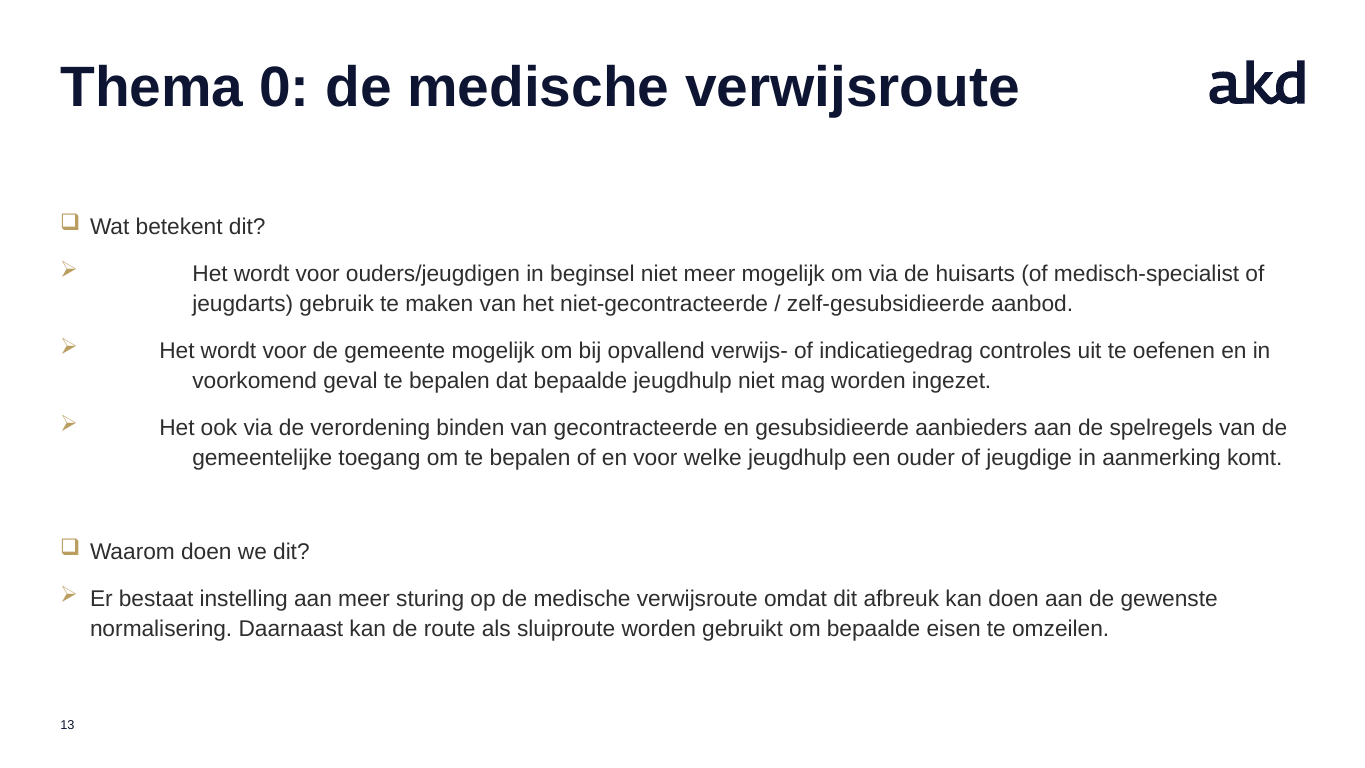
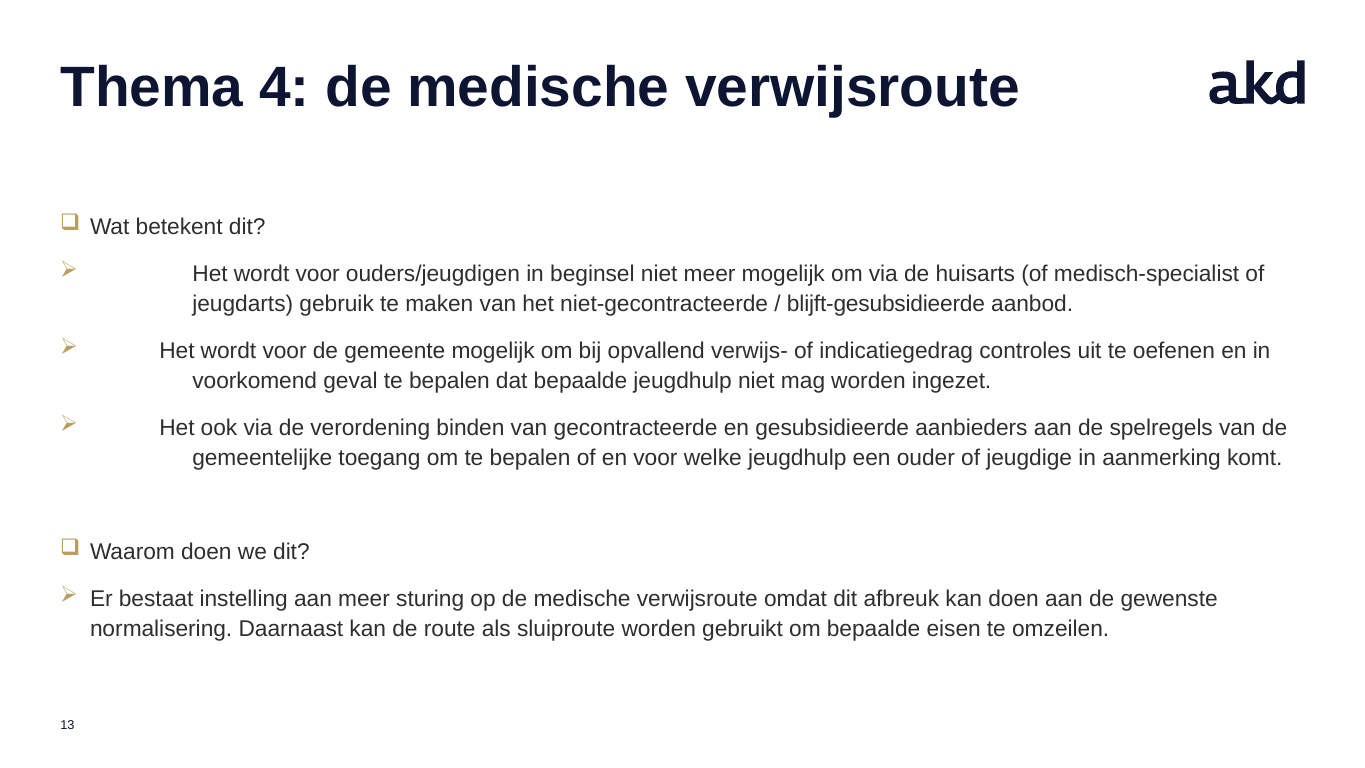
0: 0 -> 4
zelf-gesubsidieerde: zelf-gesubsidieerde -> blijft-gesubsidieerde
